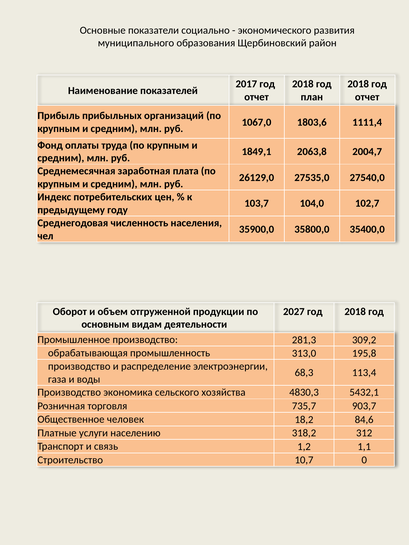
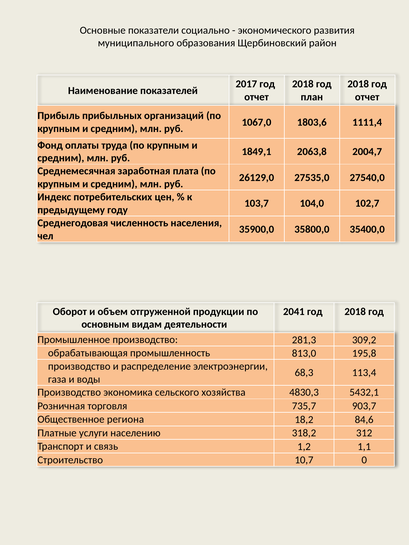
2027: 2027 -> 2041
313,0: 313,0 -> 813,0
человек: человек -> региона
